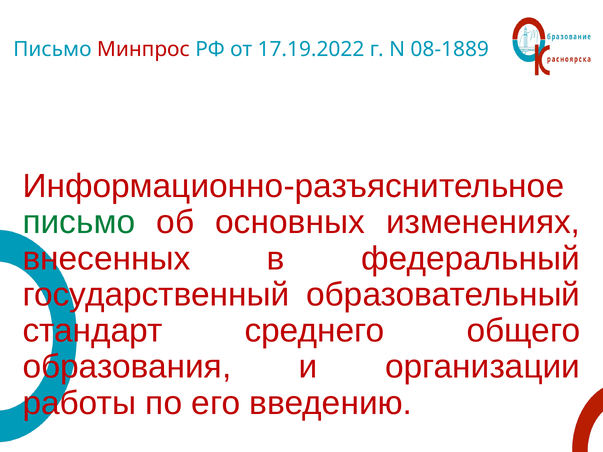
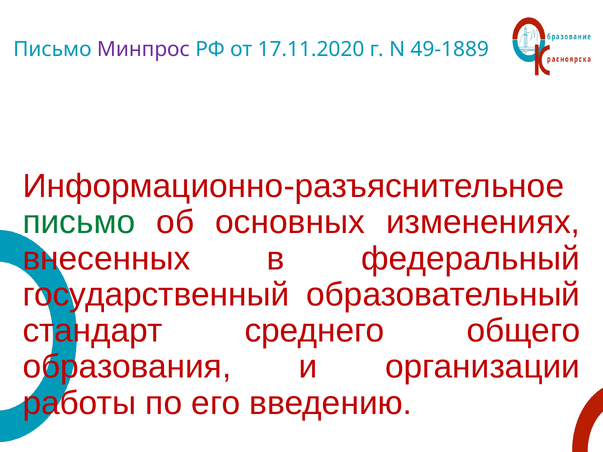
Минпрос colour: red -> purple
17.19.2022: 17.19.2022 -> 17.11.2020
08-1889: 08-1889 -> 49-1889
